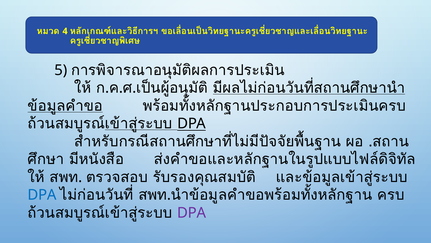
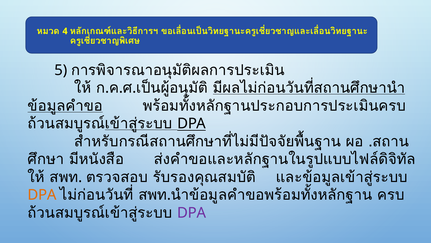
DPA at (42, 195) colour: blue -> orange
